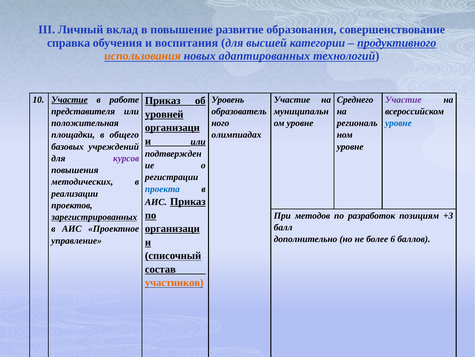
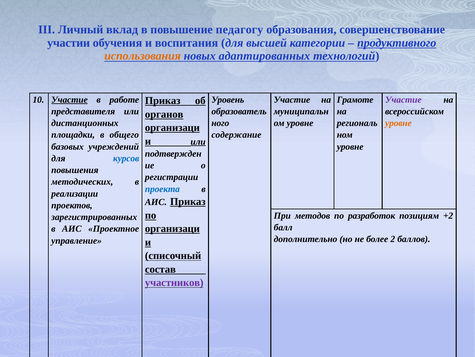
развитие: развитие -> педагогу
справка: справка -> участии
Среднего: Среднего -> Грамоте
уровней: уровней -> органов
положительная: положительная -> дистанционных
уровне at (398, 123) colour: blue -> orange
олимпиадах: олимпиадах -> содержание
курсов colour: purple -> blue
+3: +3 -> +2
зарегистрированных underline: present -> none
6: 6 -> 2
участников colour: orange -> purple
